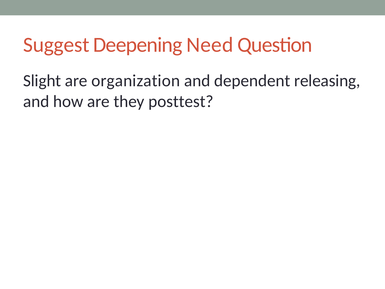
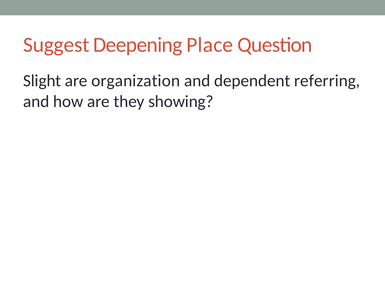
Need: Need -> Place
releasing: releasing -> referring
posttest: posttest -> showing
